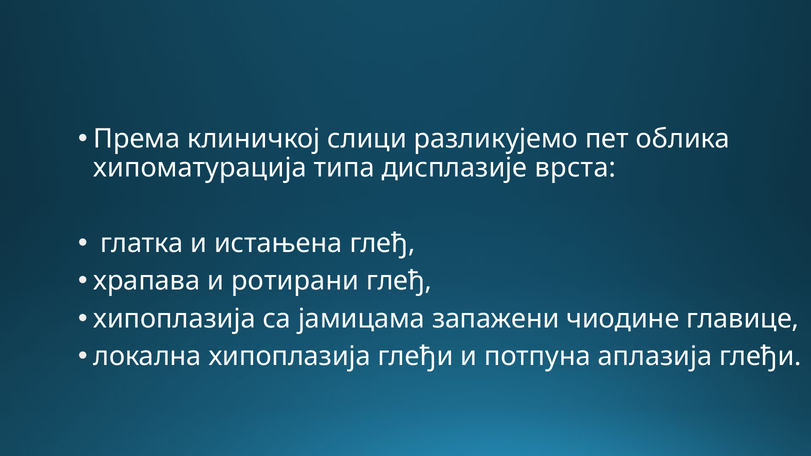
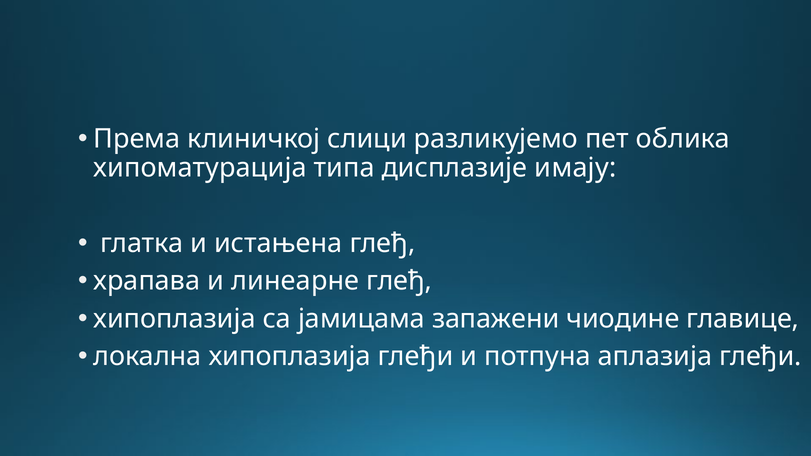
врста: врста -> имају
ротирани: ротирани -> линеарне
